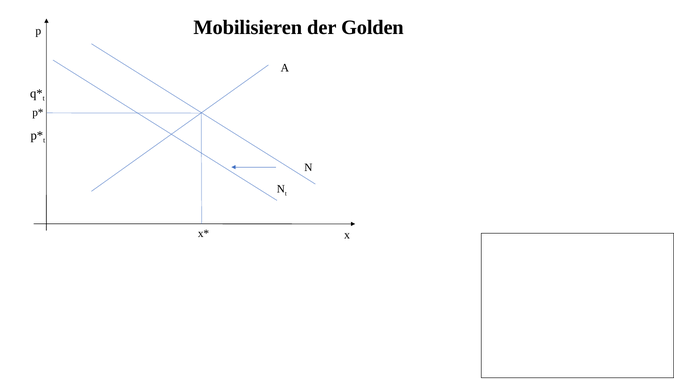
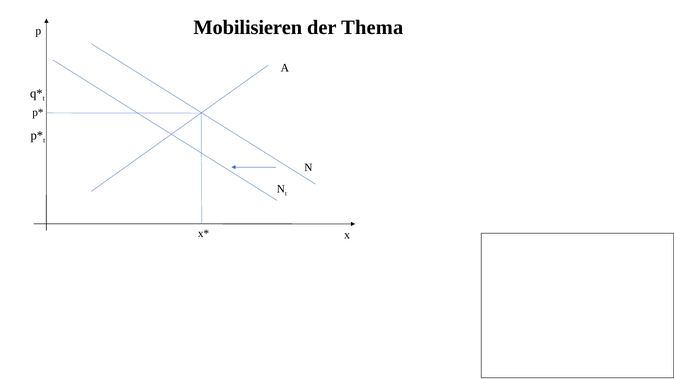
Golden: Golden -> Thema
